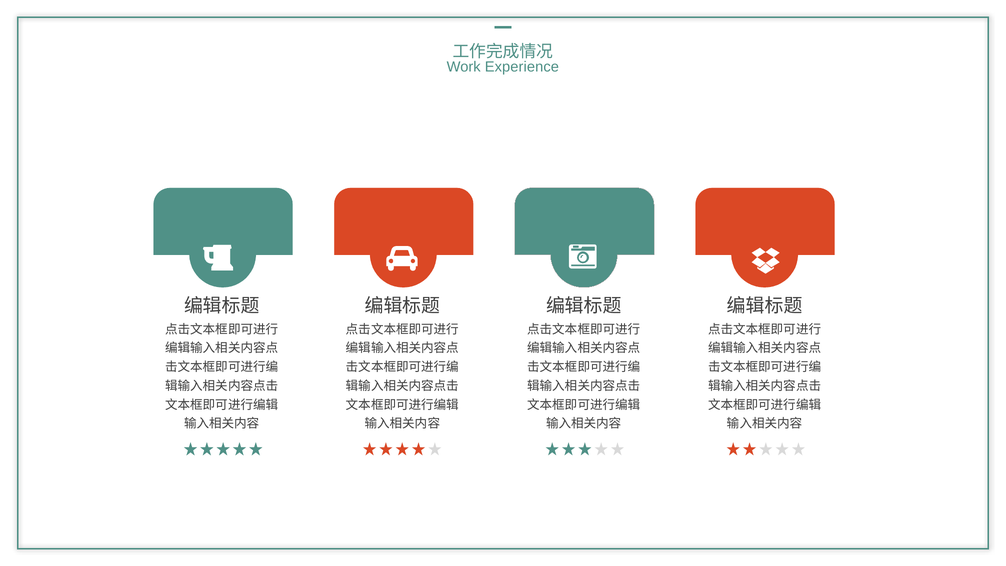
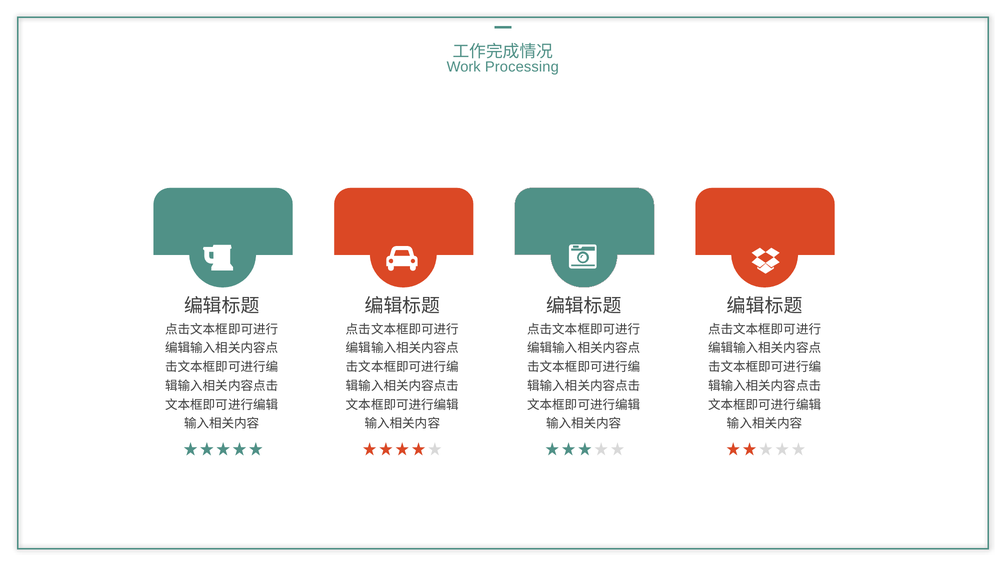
Experience: Experience -> Processing
